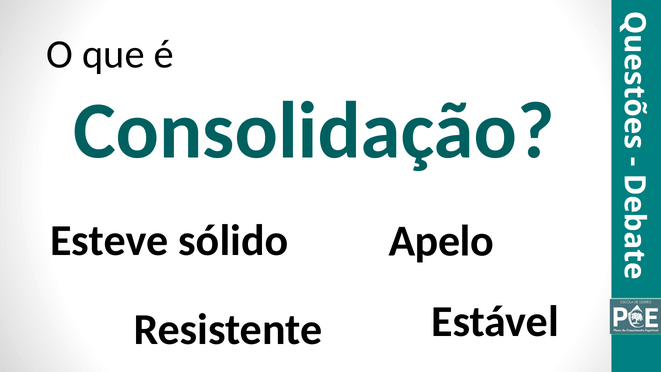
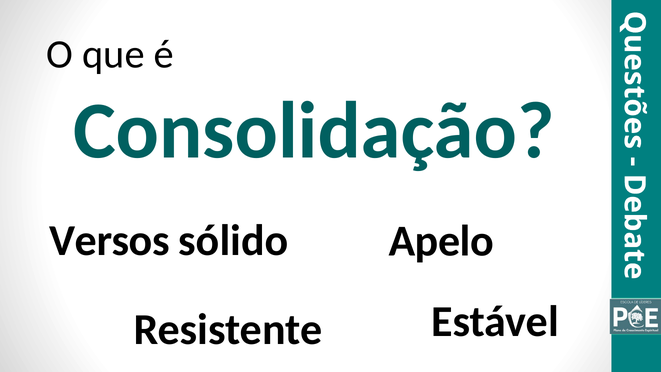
Esteve: Esteve -> Versos
